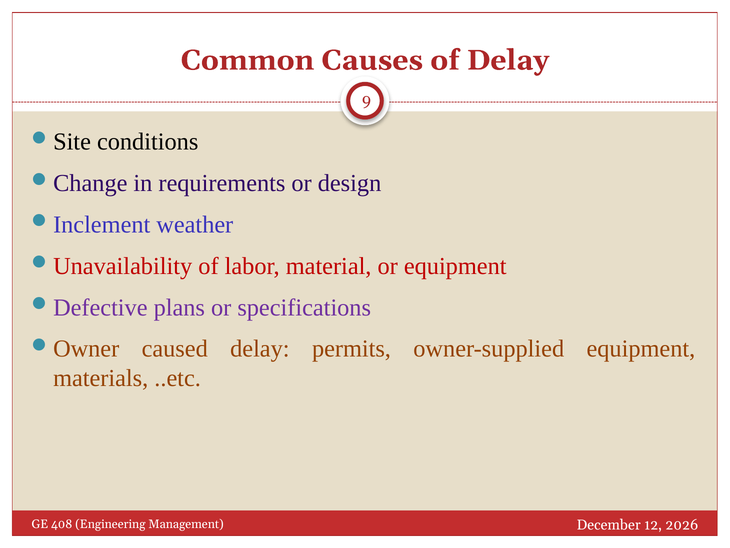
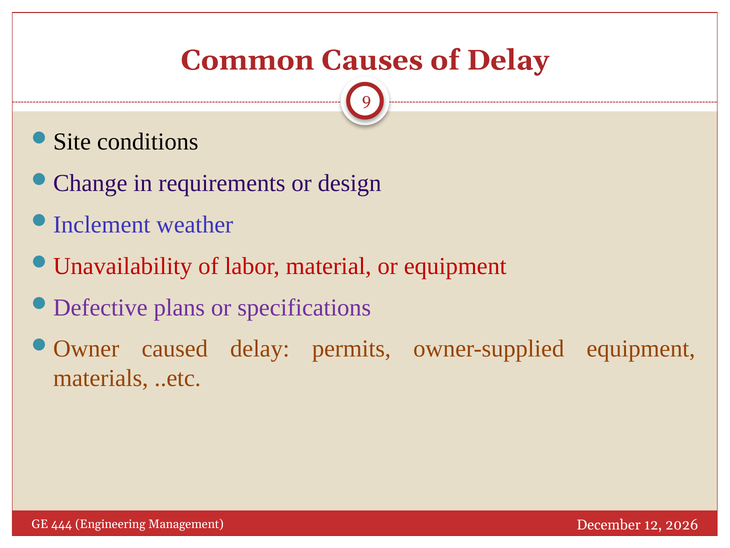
408: 408 -> 444
